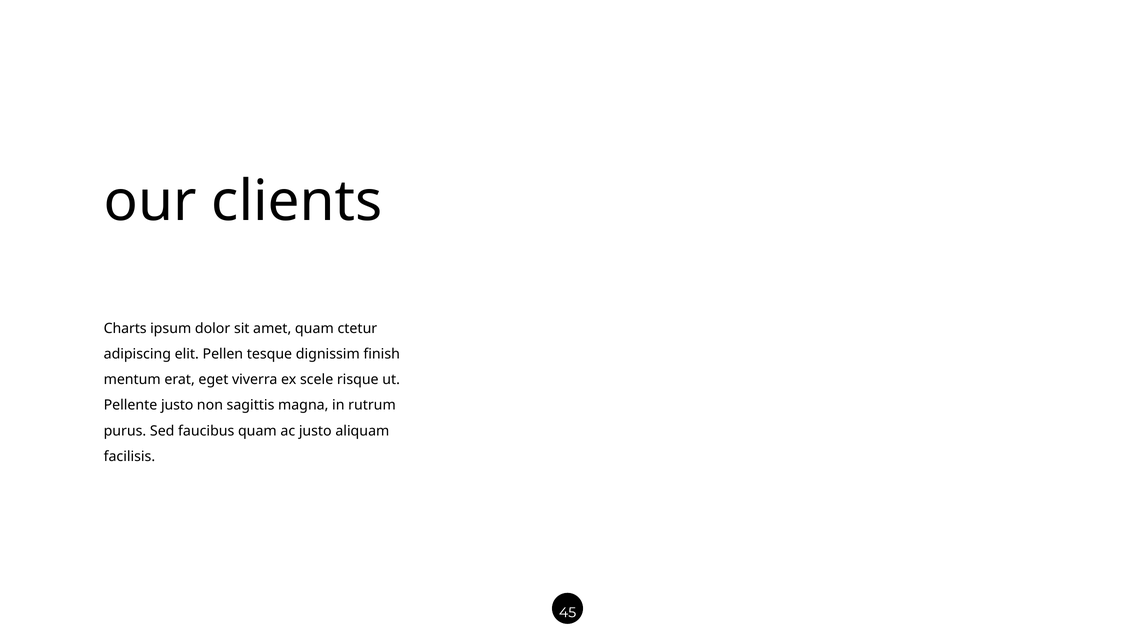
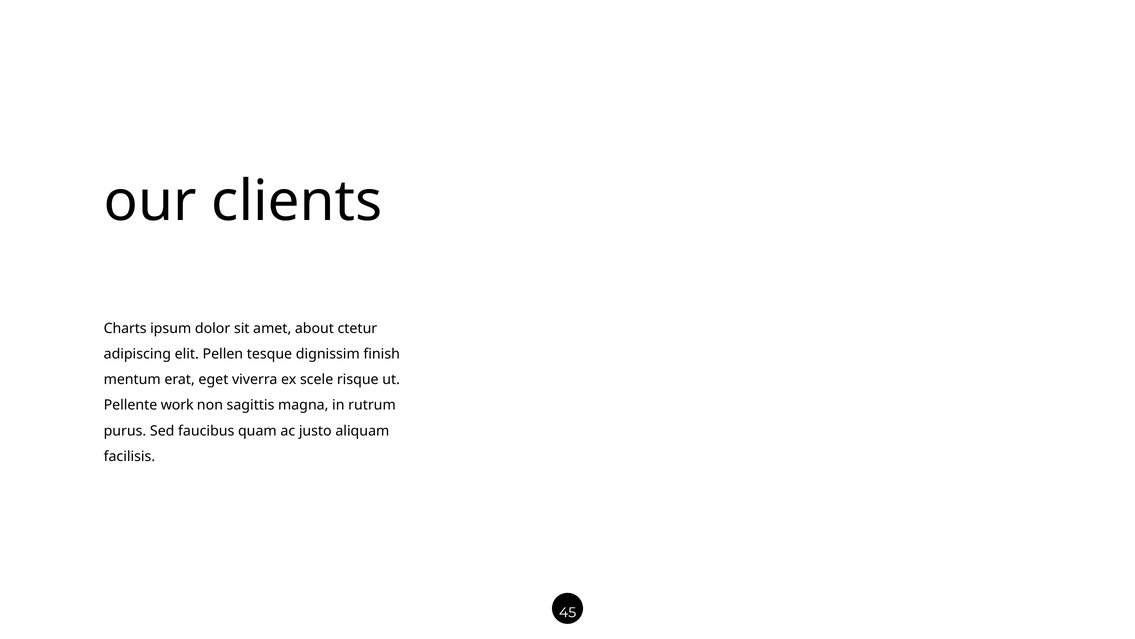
amet quam: quam -> about
Pellente justo: justo -> work
